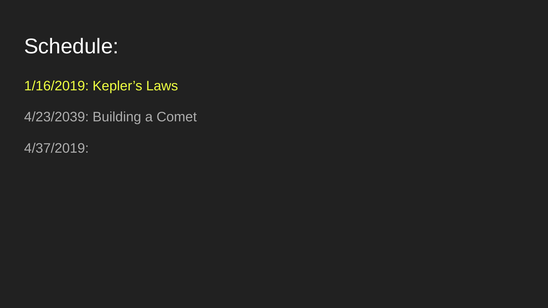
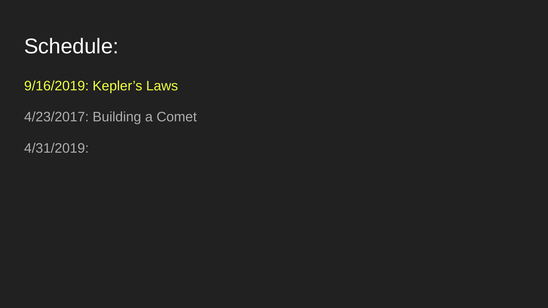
1/16/2019: 1/16/2019 -> 9/16/2019
4/23/2039: 4/23/2039 -> 4/23/2017
4/37/2019: 4/37/2019 -> 4/31/2019
